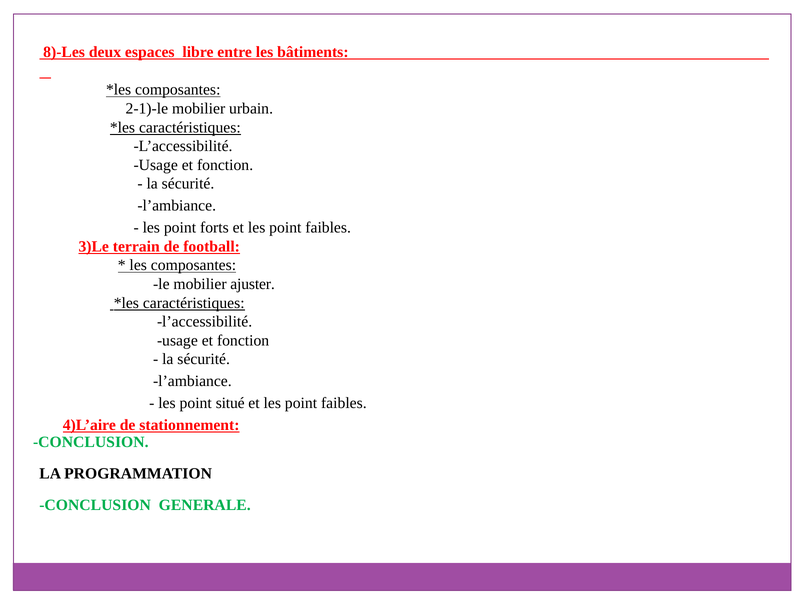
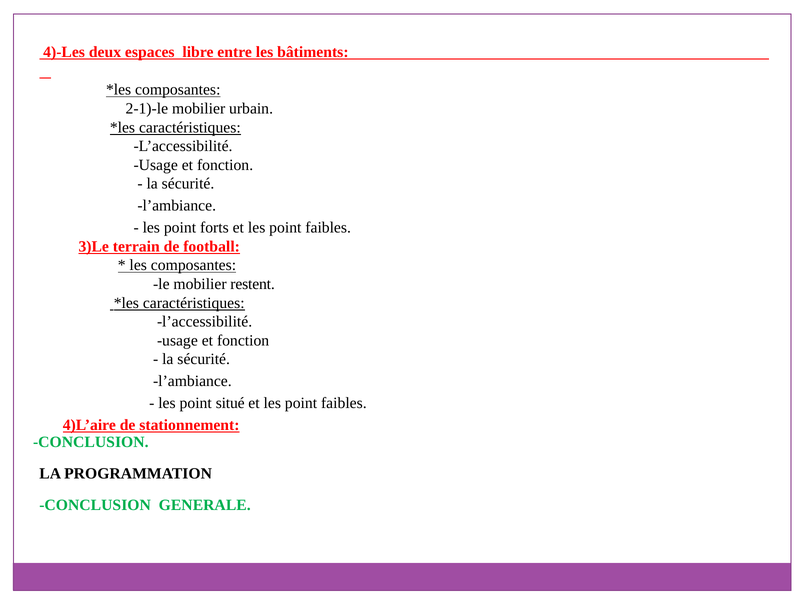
8)-Les: 8)-Les -> 4)-Les
ajuster: ajuster -> restent
